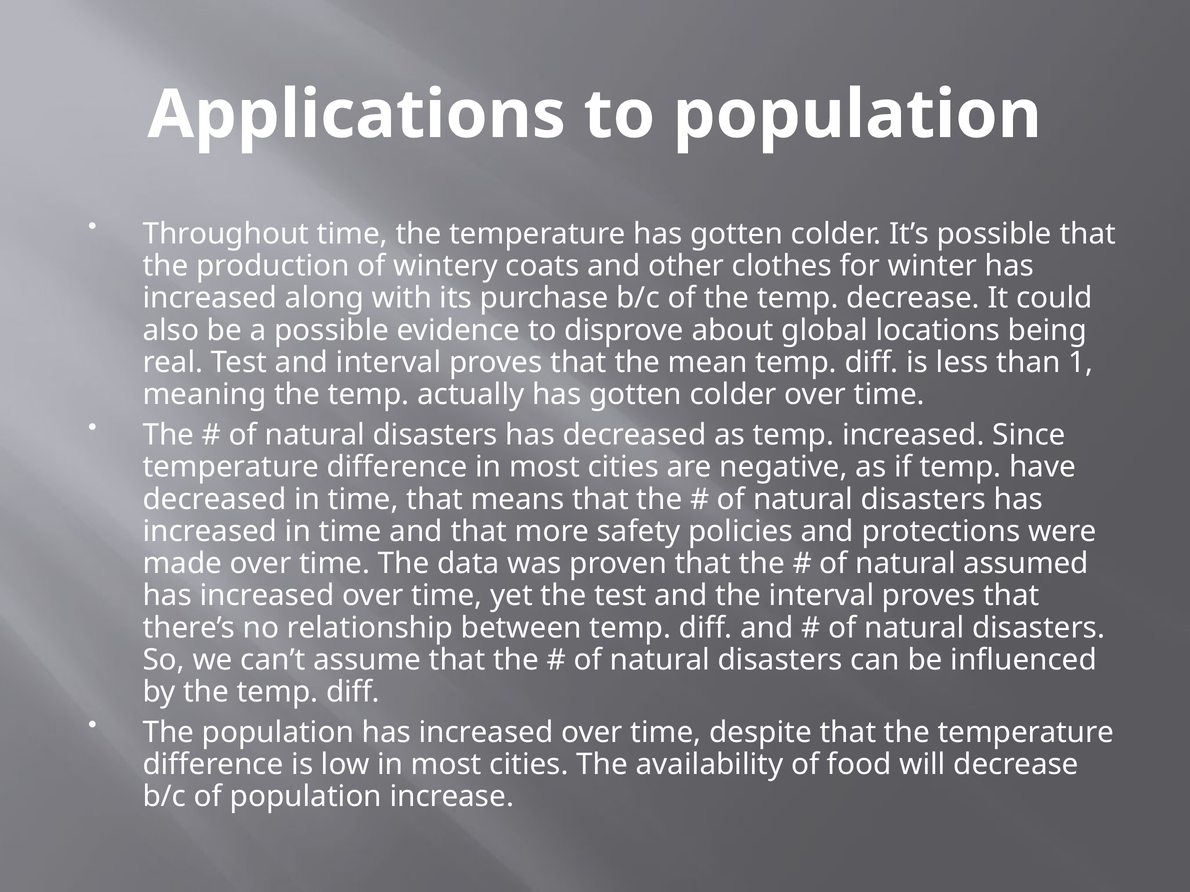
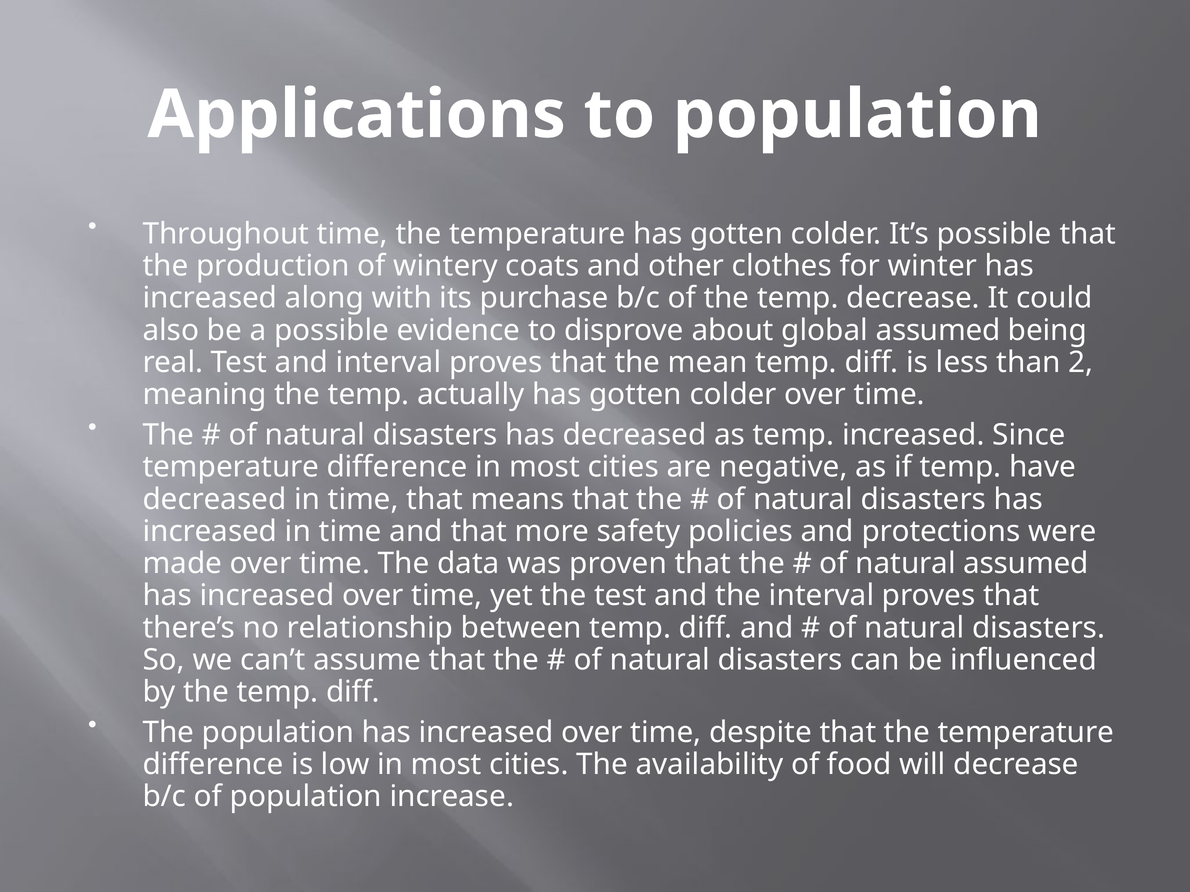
global locations: locations -> assumed
1: 1 -> 2
